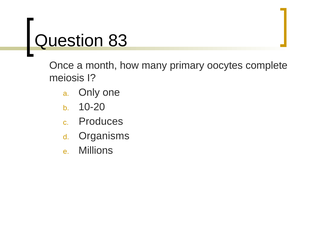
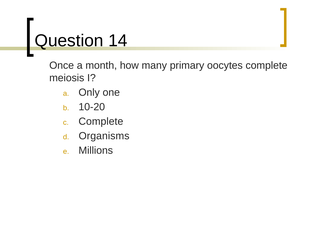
83: 83 -> 14
Produces at (101, 121): Produces -> Complete
